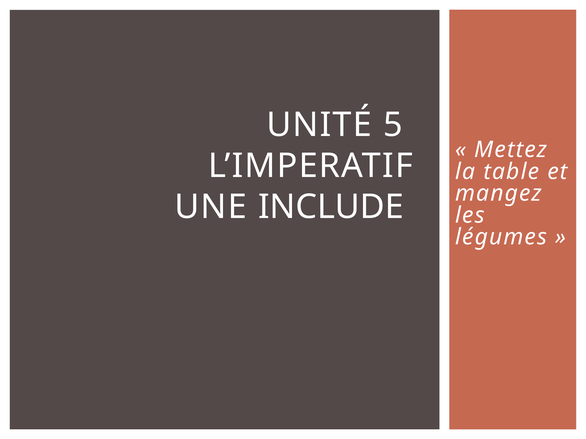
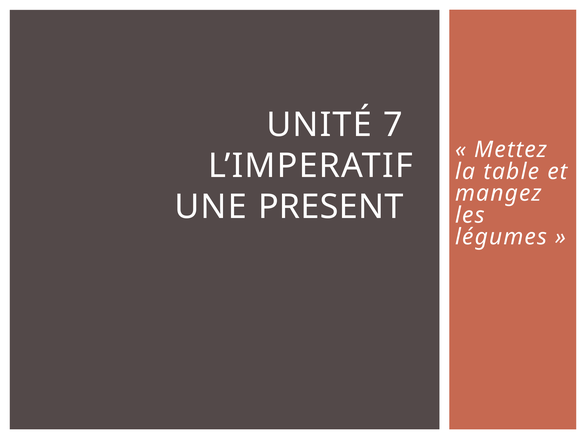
5: 5 -> 7
INCLUDE: INCLUDE -> PRESENT
